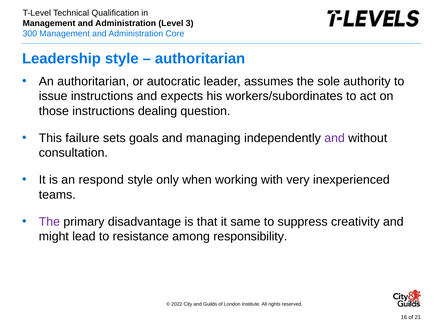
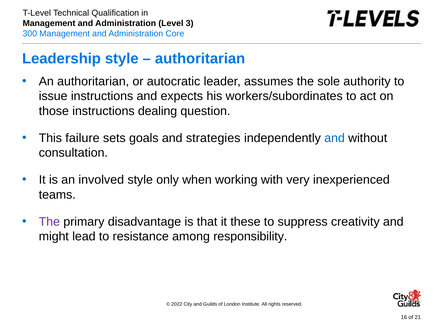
managing: managing -> strategies
and at (335, 138) colour: purple -> blue
respond: respond -> involved
same: same -> these
